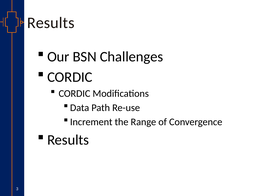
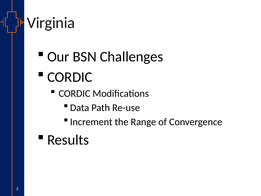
Results at (51, 23): Results -> Virginia
